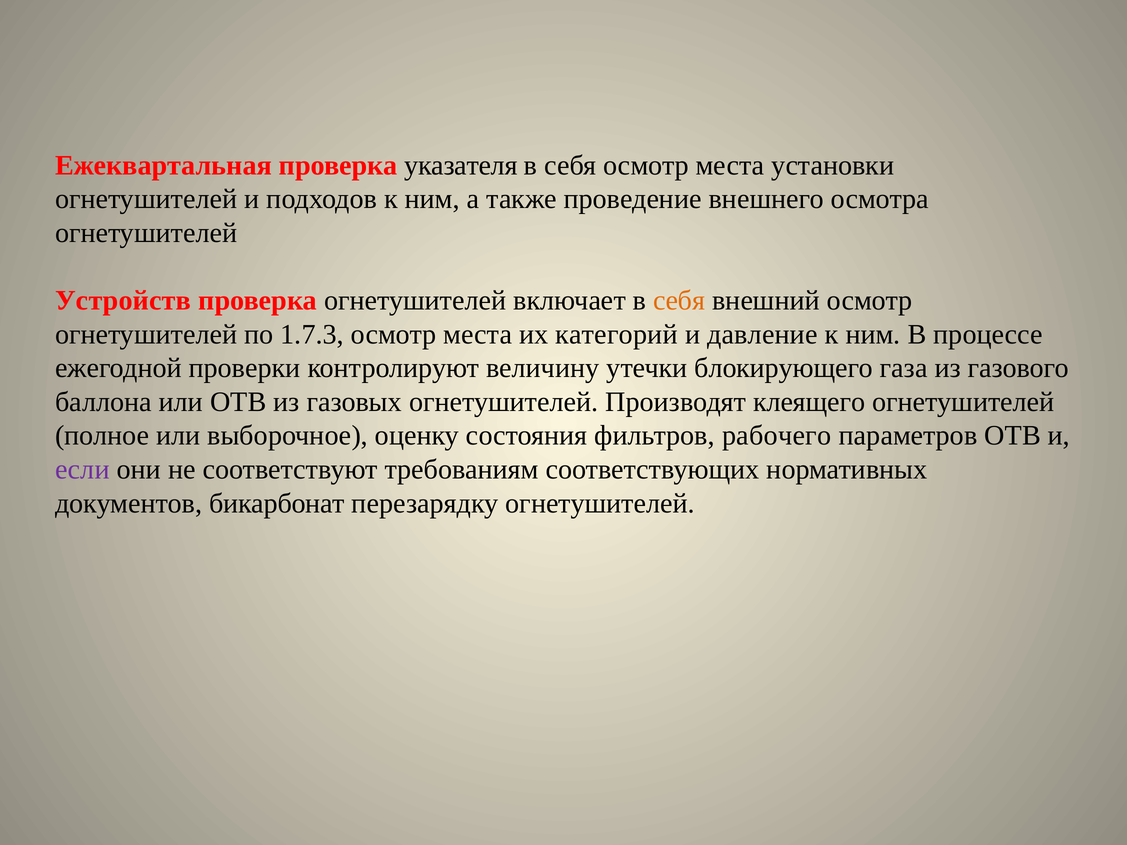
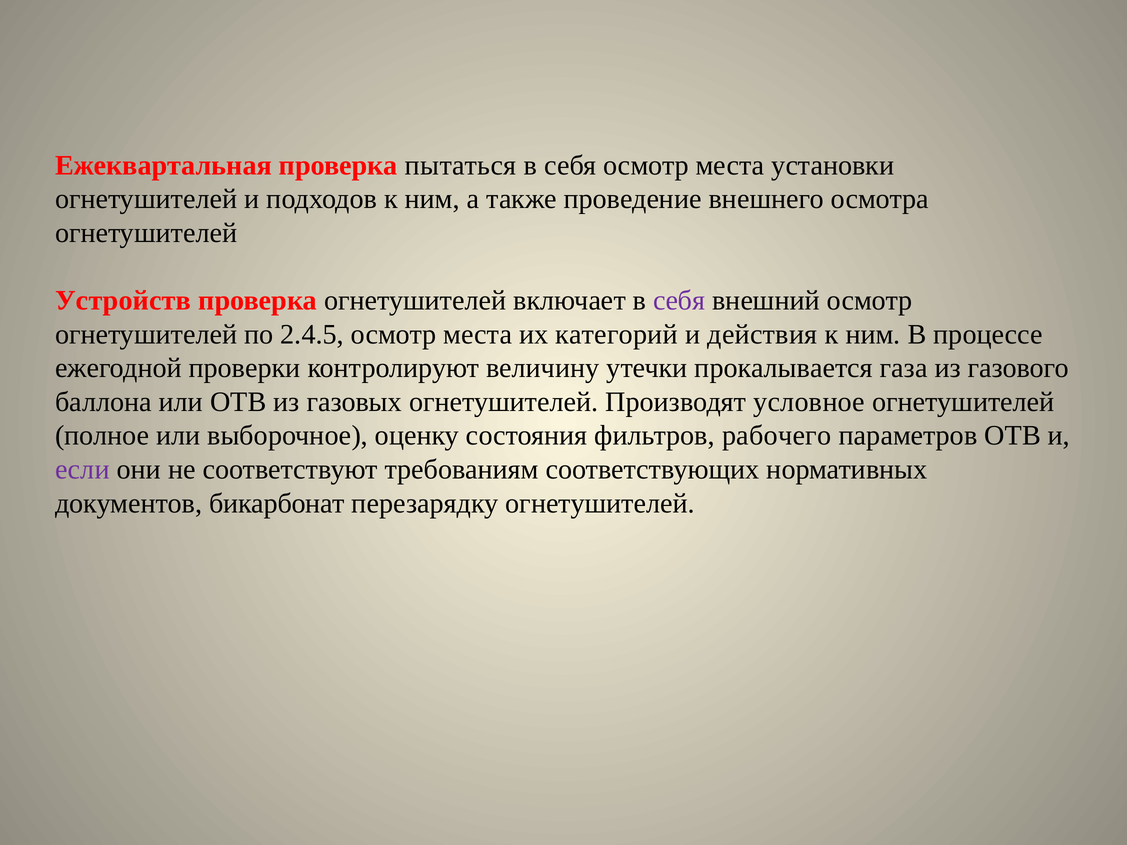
указателя: указателя -> пытаться
себя at (679, 300) colour: orange -> purple
1.7.3: 1.7.3 -> 2.4.5
давление: давление -> действия
блокирующего: блокирующего -> прокалывается
клеящего: клеящего -> условное
